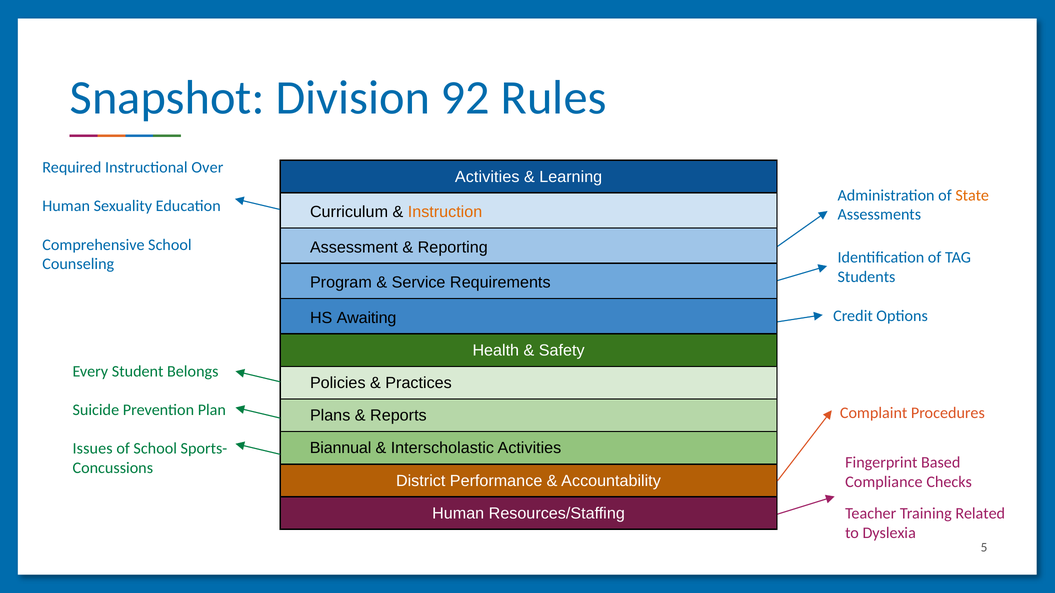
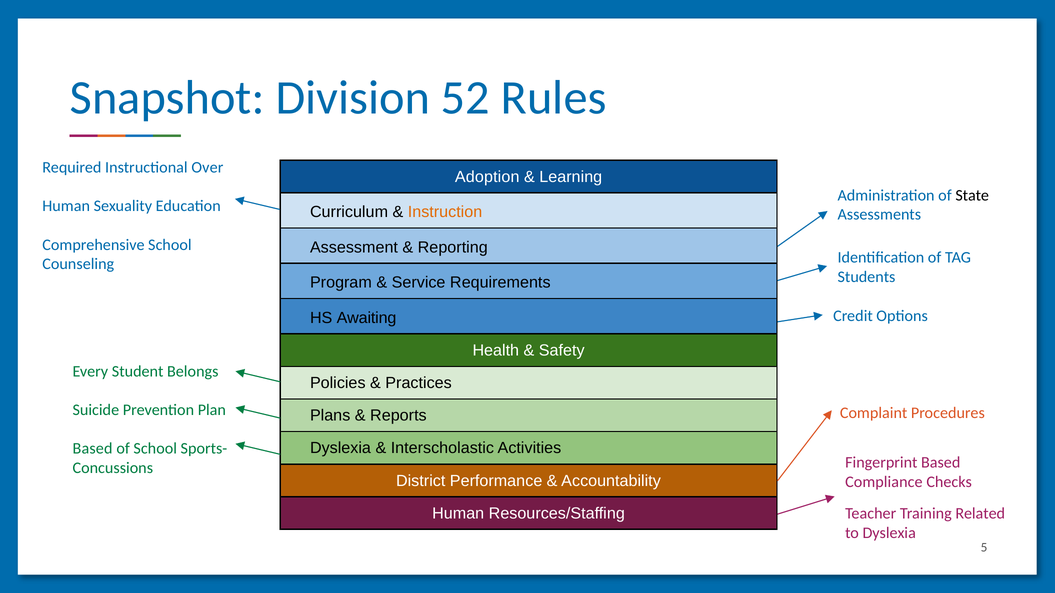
92: 92 -> 52
Activities at (487, 177): Activities -> Adoption
State colour: orange -> black
Biannual at (341, 448): Biannual -> Dyslexia
Issues at (93, 449): Issues -> Based
